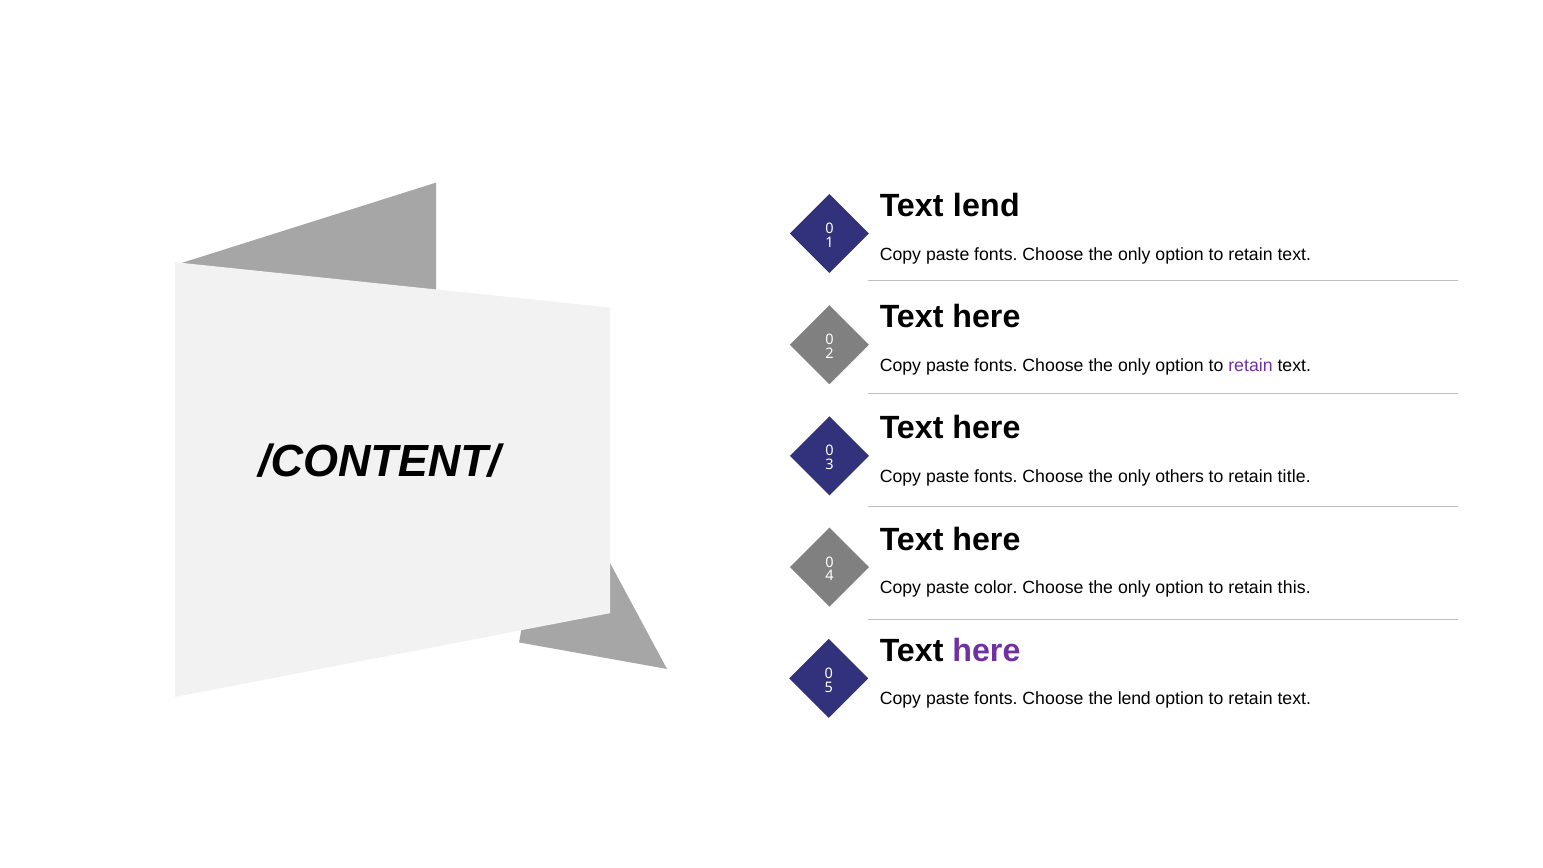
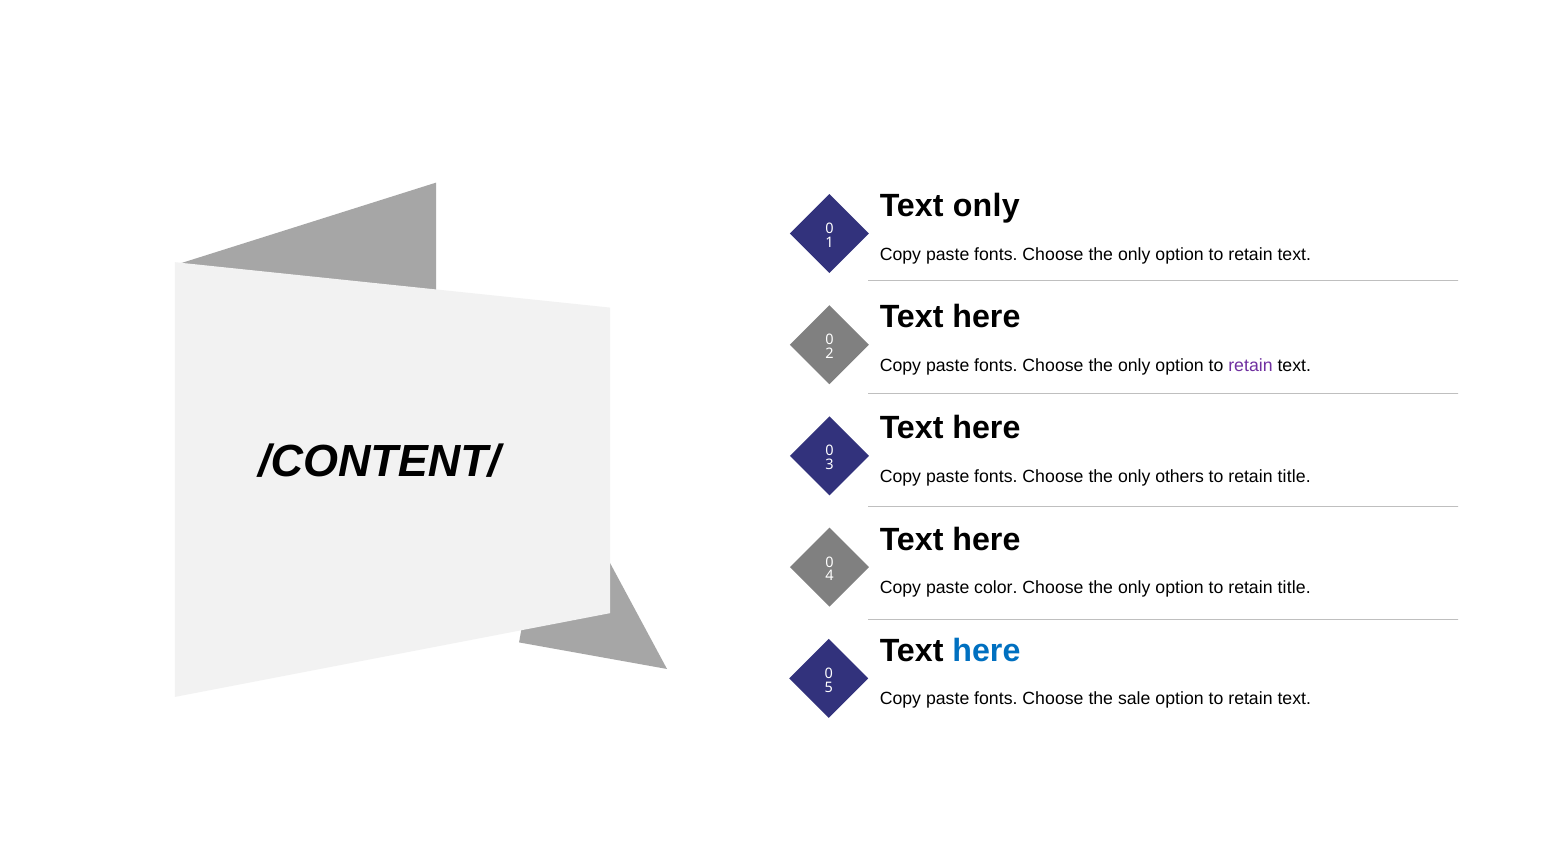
Text lend: lend -> only
option to retain this: this -> title
here at (986, 651) colour: purple -> blue
the lend: lend -> sale
